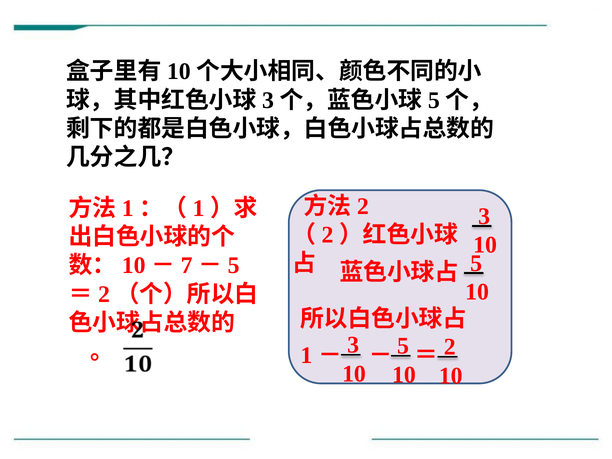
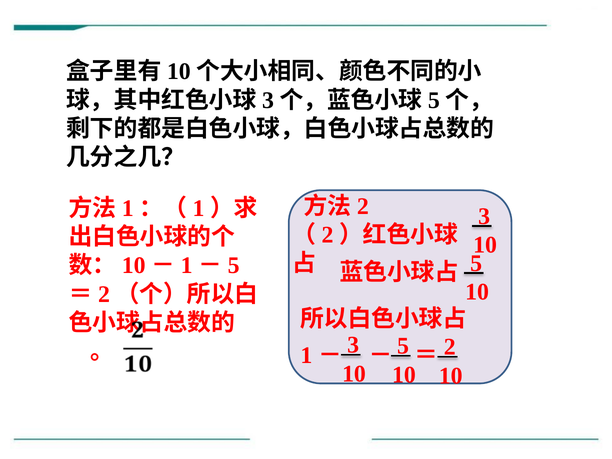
7 at (187, 266): 7 -> 1
